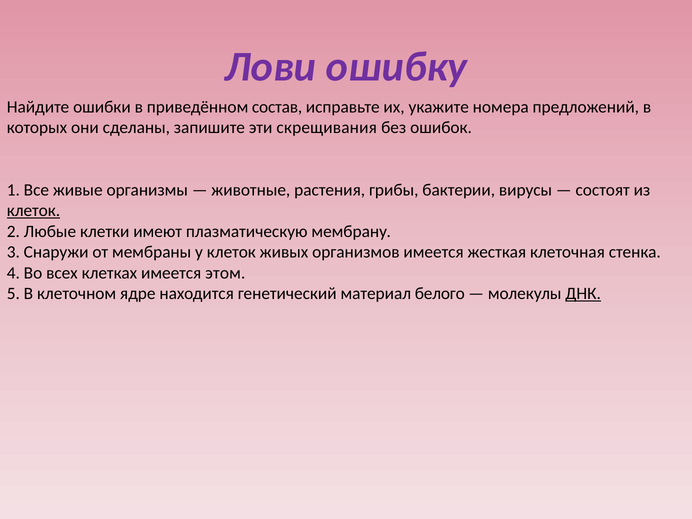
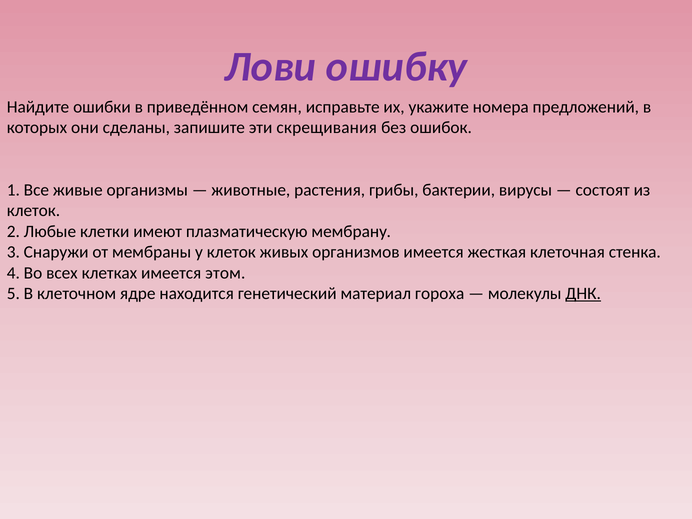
состав: состав -> семян
клеток at (33, 211) underline: present -> none
белого: белого -> гороха
